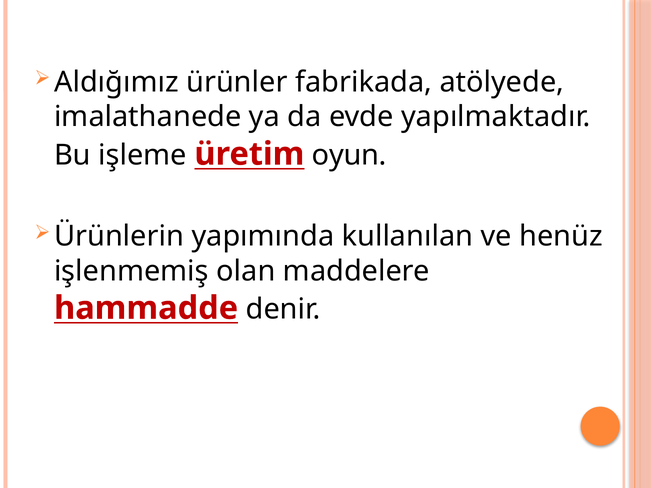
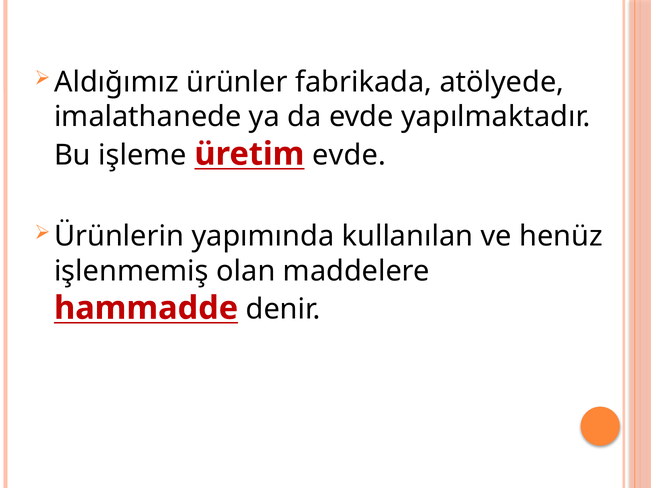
üretim oyun: oyun -> evde
